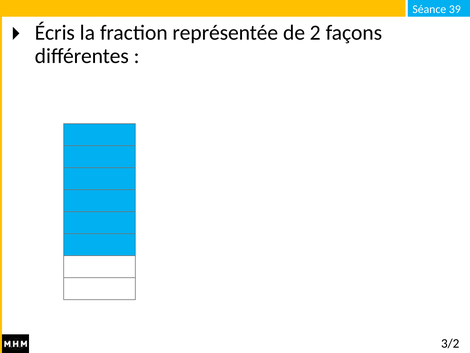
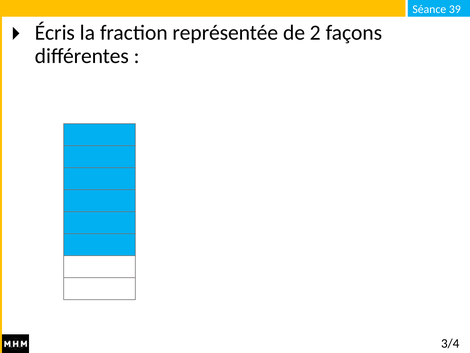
3/2: 3/2 -> 3/4
